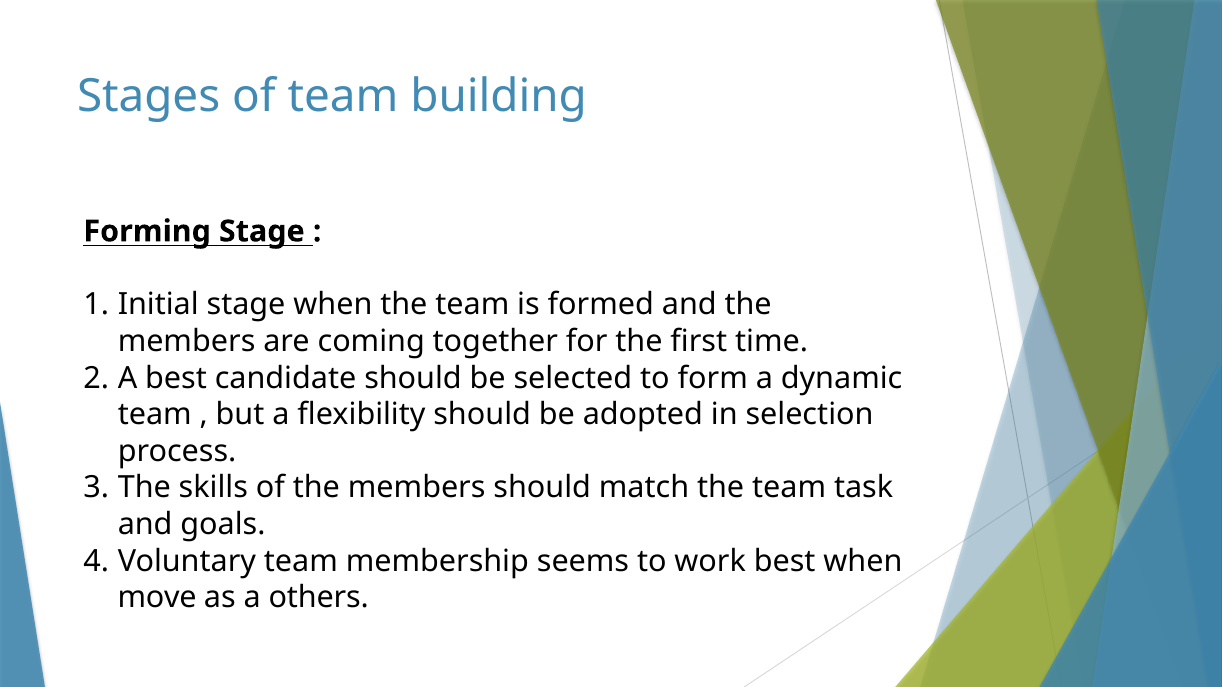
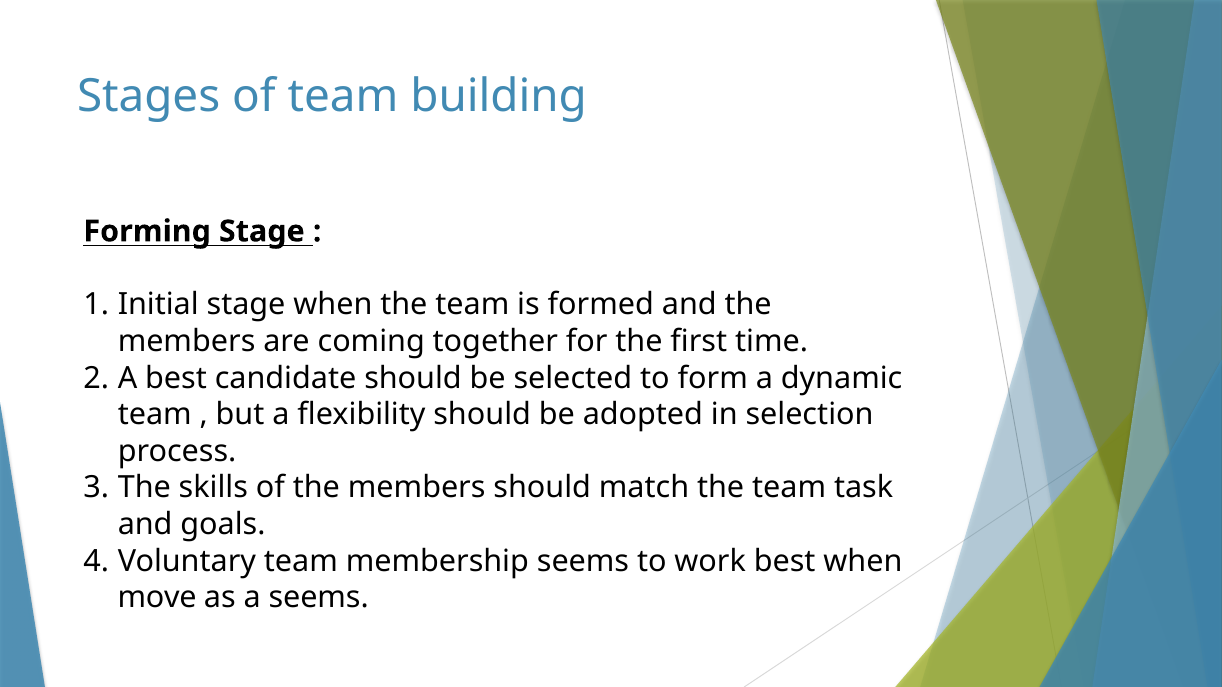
a others: others -> seems
